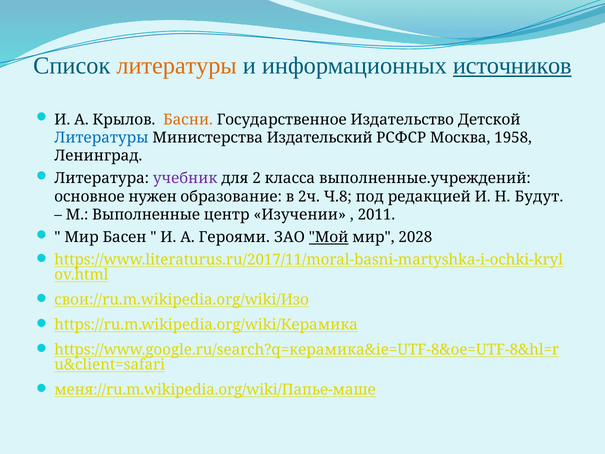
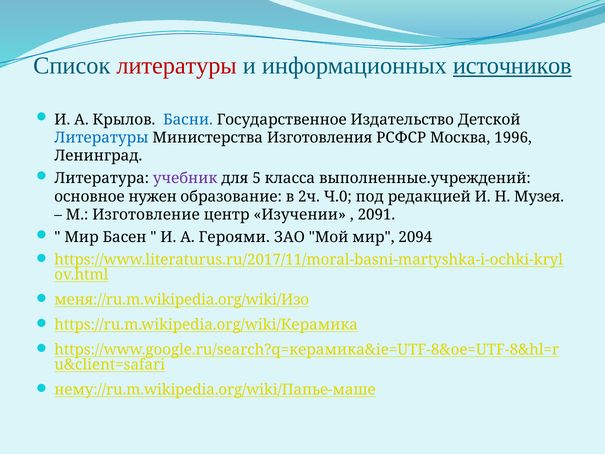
литературы at (177, 66) colour: orange -> red
Басни colour: orange -> blue
Издательский: Издательский -> Изготовления
1958: 1958 -> 1996
2: 2 -> 5
Ч.8: Ч.8 -> Ч.0
Будут: Будут -> Музея
Выполненные: Выполненные -> Изготовление
2011: 2011 -> 2091
Мой underline: present -> none
2028: 2028 -> 2094
свои://ru.m.wikipedia.org/wiki/Изо: свои://ru.m.wikipedia.org/wiki/Изо -> меня://ru.m.wikipedia.org/wiki/Изо
меня://ru.m.wikipedia.org/wiki/Папье-маше: меня://ru.m.wikipedia.org/wiki/Папье-маше -> нему://ru.m.wikipedia.org/wiki/Папье-маше
